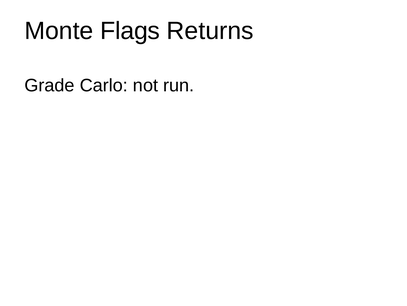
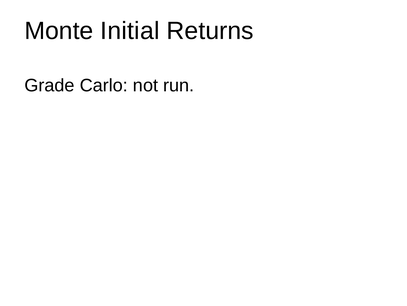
Flags: Flags -> Initial
